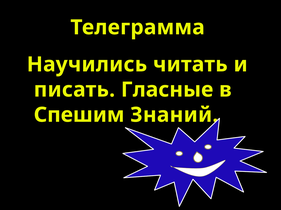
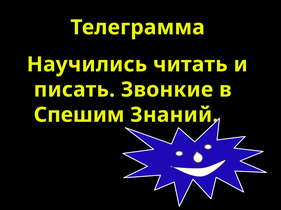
Гласные: Гласные -> Звонкие
